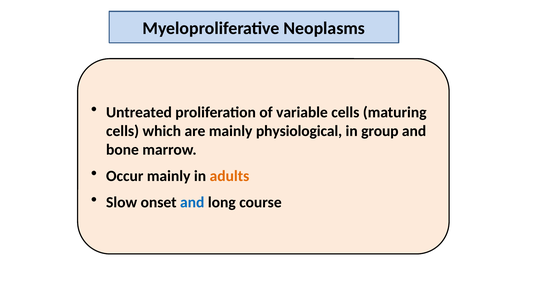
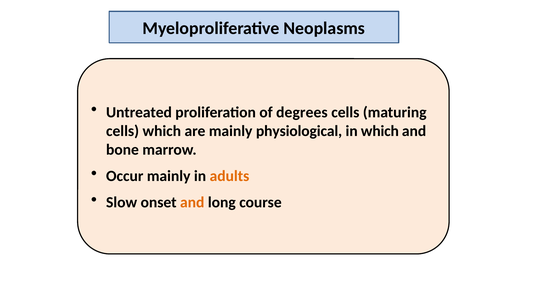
variable: variable -> degrees
in group: group -> which
and at (192, 202) colour: blue -> orange
